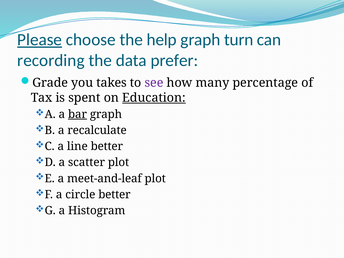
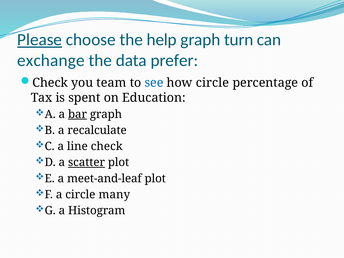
recording: recording -> exchange
Grade at (50, 83): Grade -> Check
takes: takes -> team
see colour: purple -> blue
how many: many -> circle
Education underline: present -> none
line better: better -> check
scatter underline: none -> present
circle better: better -> many
